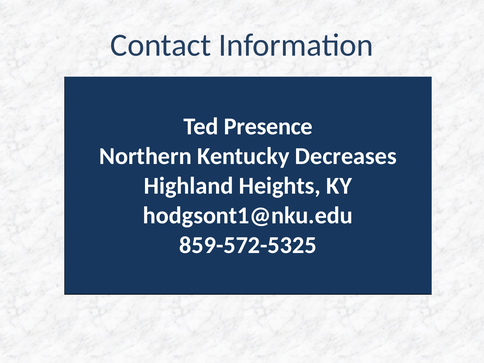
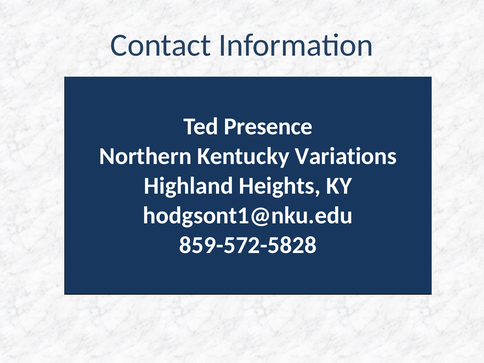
Decreases: Decreases -> Variations
859-572-5325: 859-572-5325 -> 859-572-5828
